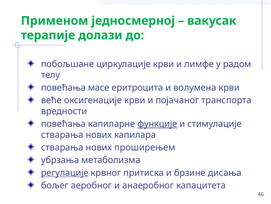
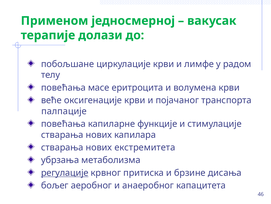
вредности: вредности -> палпације
функције underline: present -> none
проширењем: проширењем -> екстремитета
